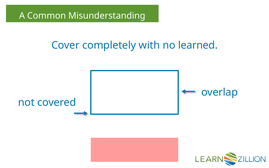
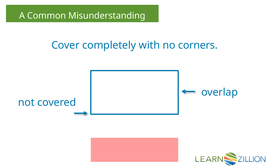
learned: learned -> corners
